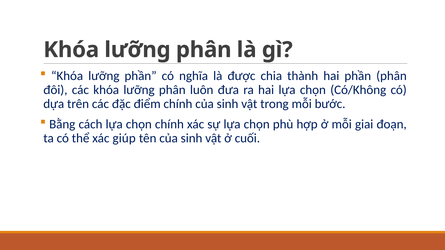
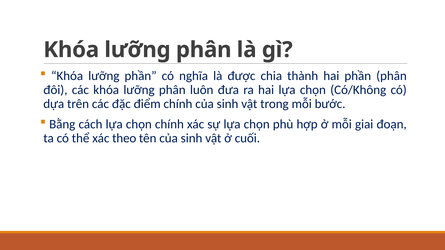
giúp: giúp -> theo
